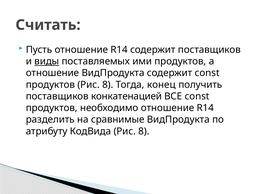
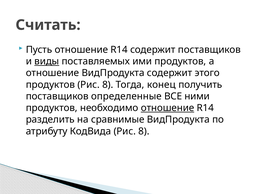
содержит const: const -> этого
конкатенацией: конкатенацией -> определенные
ВСЕ const: const -> ними
отношение at (168, 108) underline: none -> present
